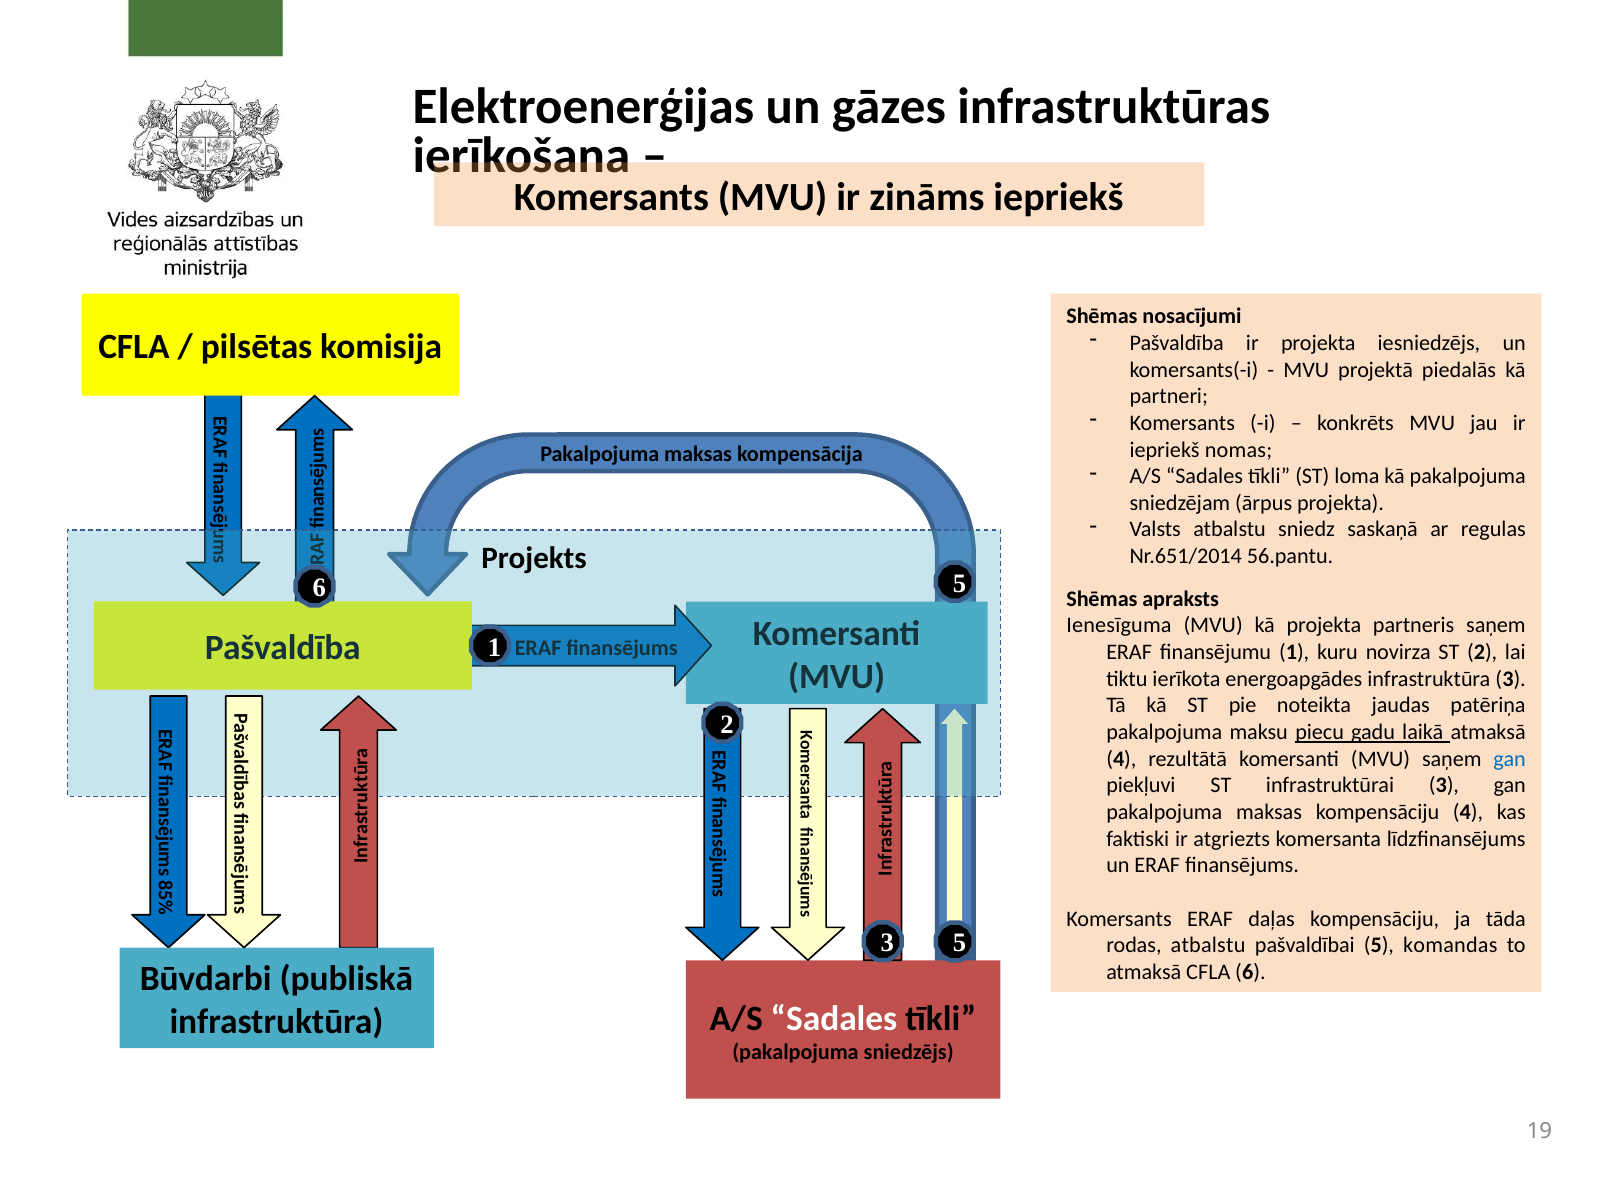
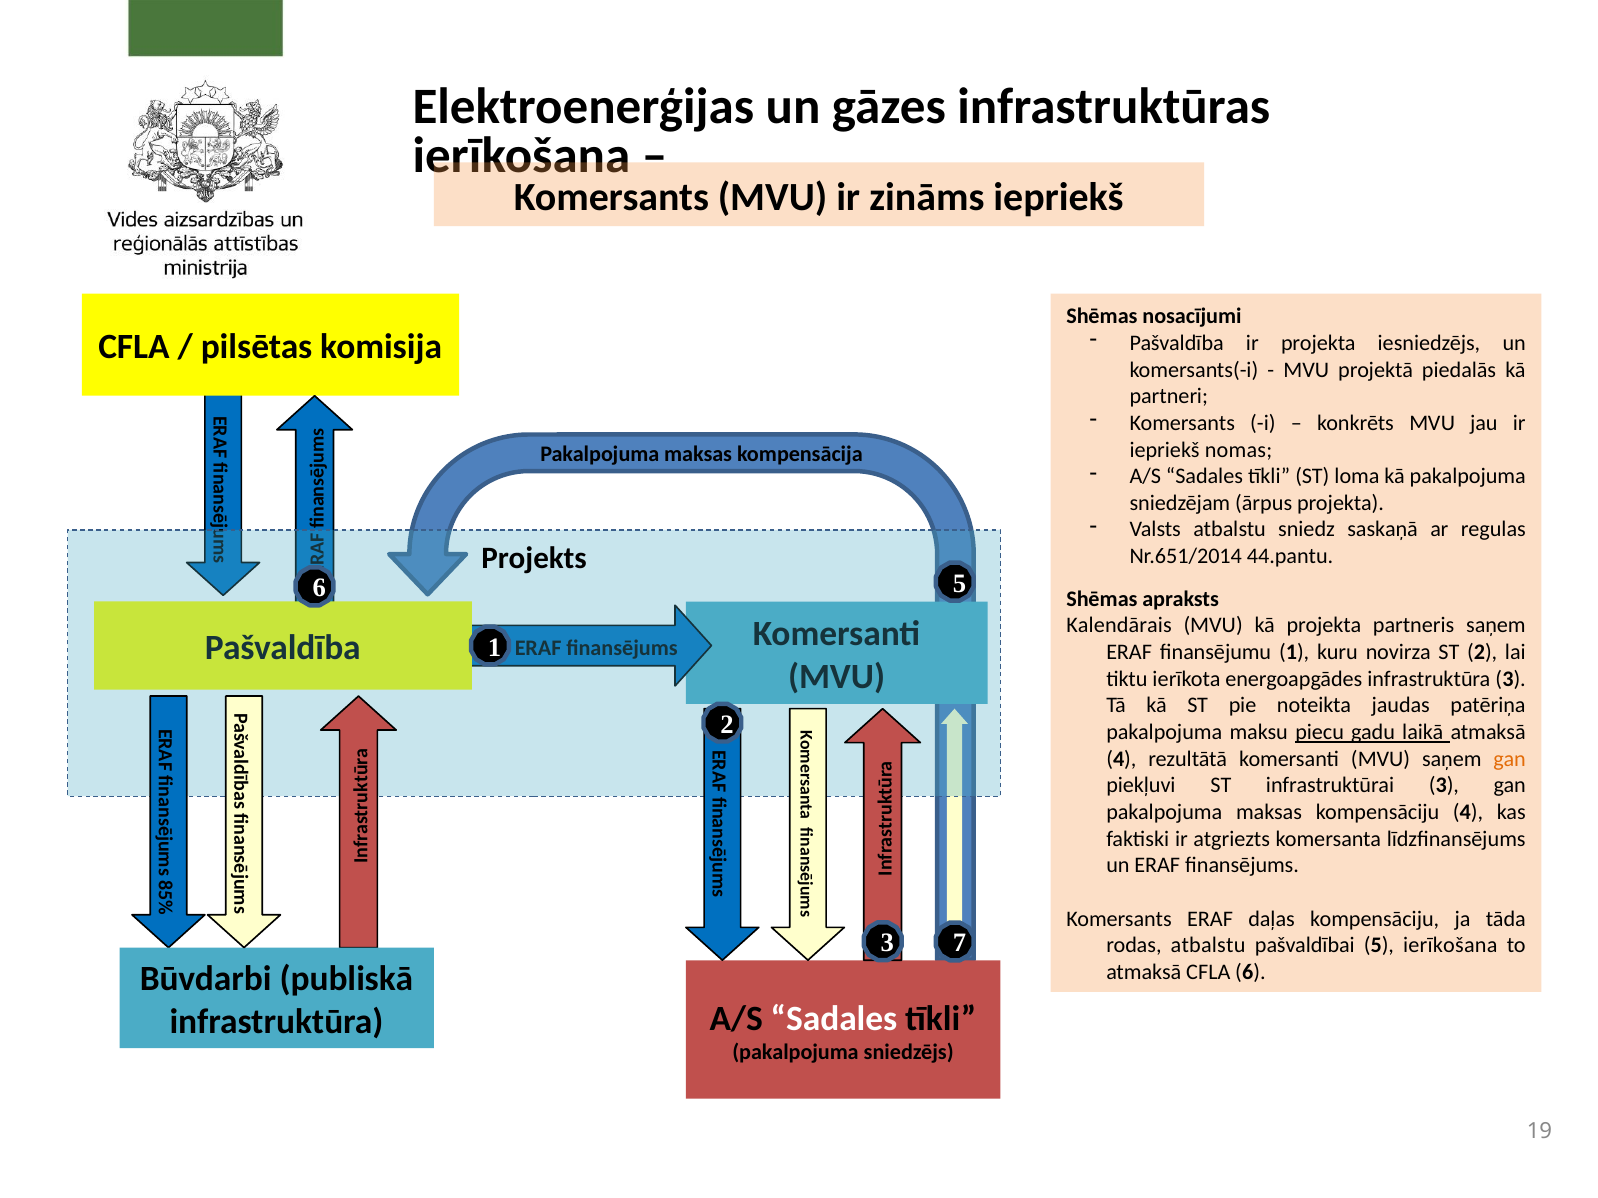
56.pantu: 56.pantu -> 44.pantu
Ienesīguma: Ienesīguma -> Kalendārais
gan at (1510, 759) colour: blue -> orange
3 5: 5 -> 7
5 komandas: komandas -> ierīkošana
